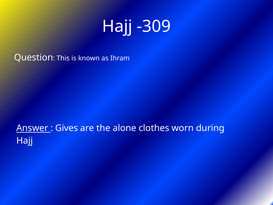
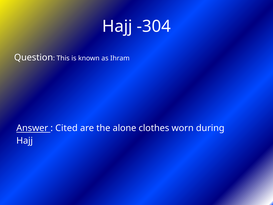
-309: -309 -> -304
Gives: Gives -> Cited
